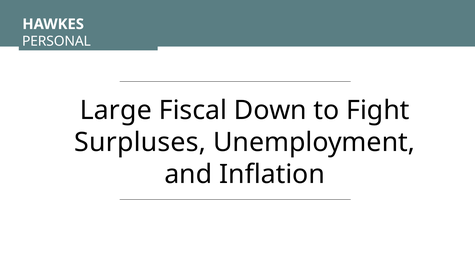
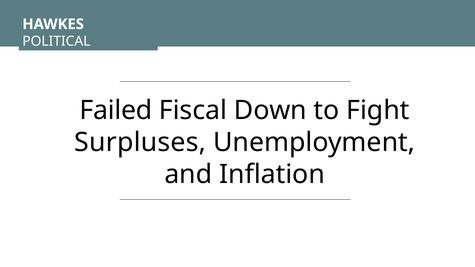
PERSONAL: PERSONAL -> POLITICAL
Large: Large -> Failed
